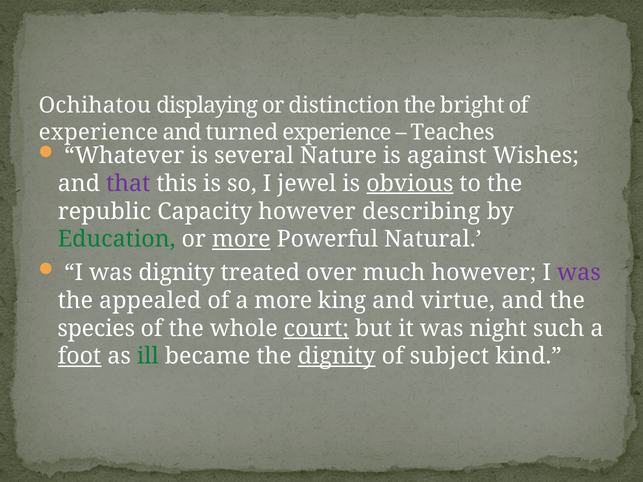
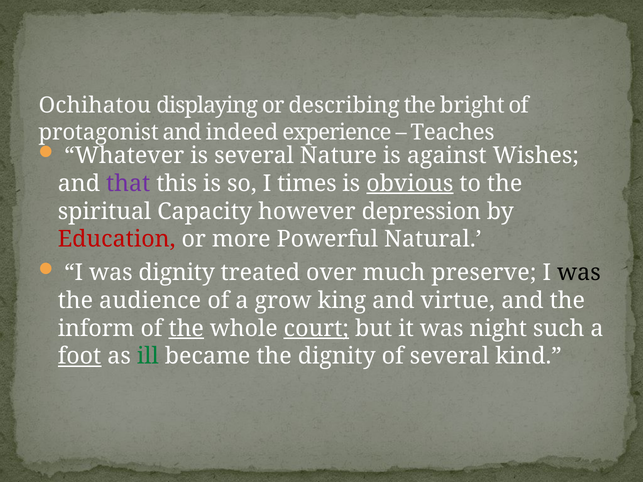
distinction: distinction -> describing
experience at (98, 132): experience -> protagonist
turned: turned -> indeed
jewel: jewel -> times
republic: republic -> spiritual
describing: describing -> depression
Education colour: green -> red
more at (241, 239) underline: present -> none
much however: however -> preserve
was at (579, 273) colour: purple -> black
appealed: appealed -> audience
a more: more -> grow
species: species -> inform
the at (186, 329) underline: none -> present
dignity at (337, 356) underline: present -> none
of subject: subject -> several
